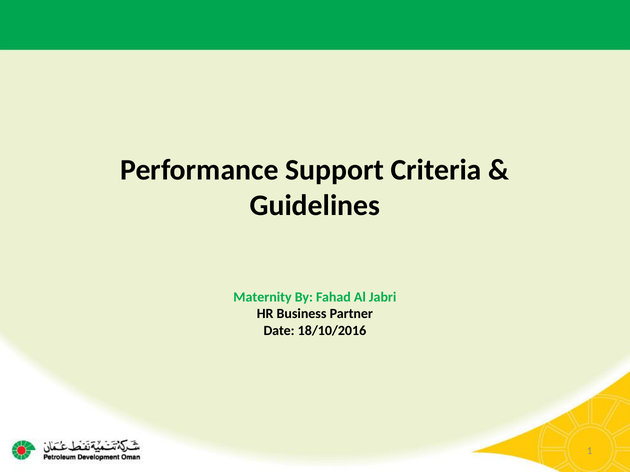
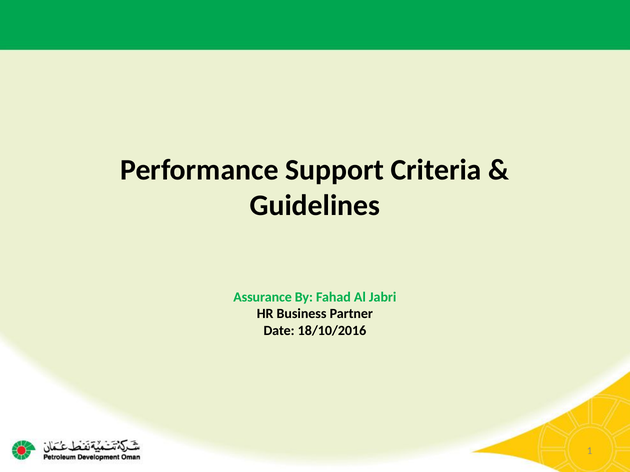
Maternity: Maternity -> Assurance
